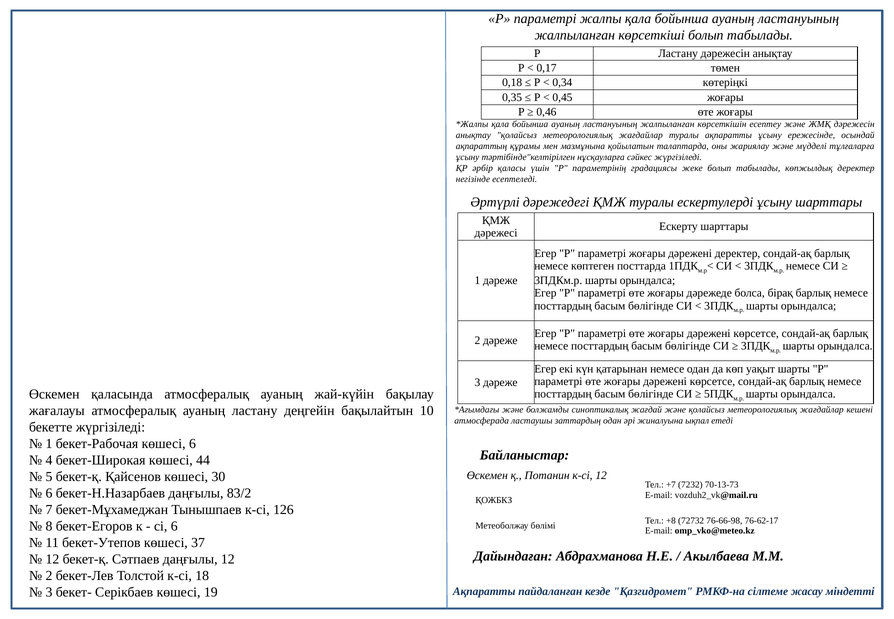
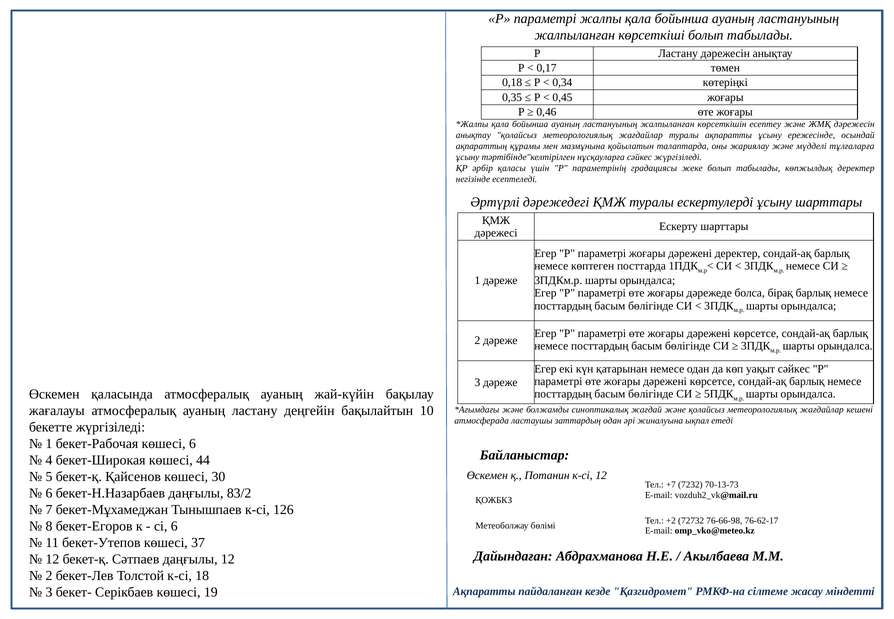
уақыт шарты: шарты -> сәйкес
+8: +8 -> +2
